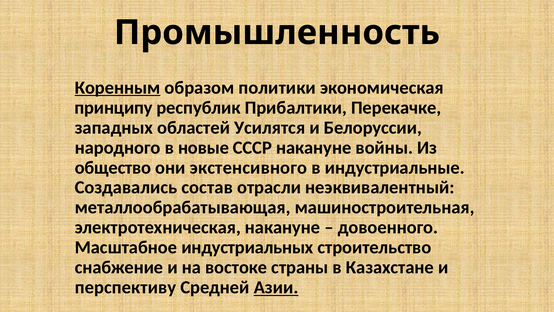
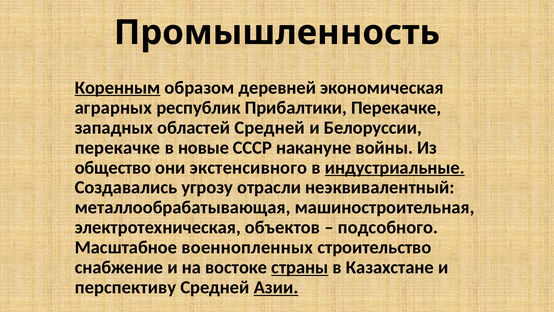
политики: политики -> деревней
принципу: принципу -> аграрных
областей Усилятся: Усилятся -> Средней
народного at (118, 147): народного -> перекачке
индустриальные underline: none -> present
состав: состав -> угрозу
электротехническая накануне: накануне -> объектов
довоенного: довоенного -> подсобного
индустриальных: индустриальных -> военнопленных
страны underline: none -> present
